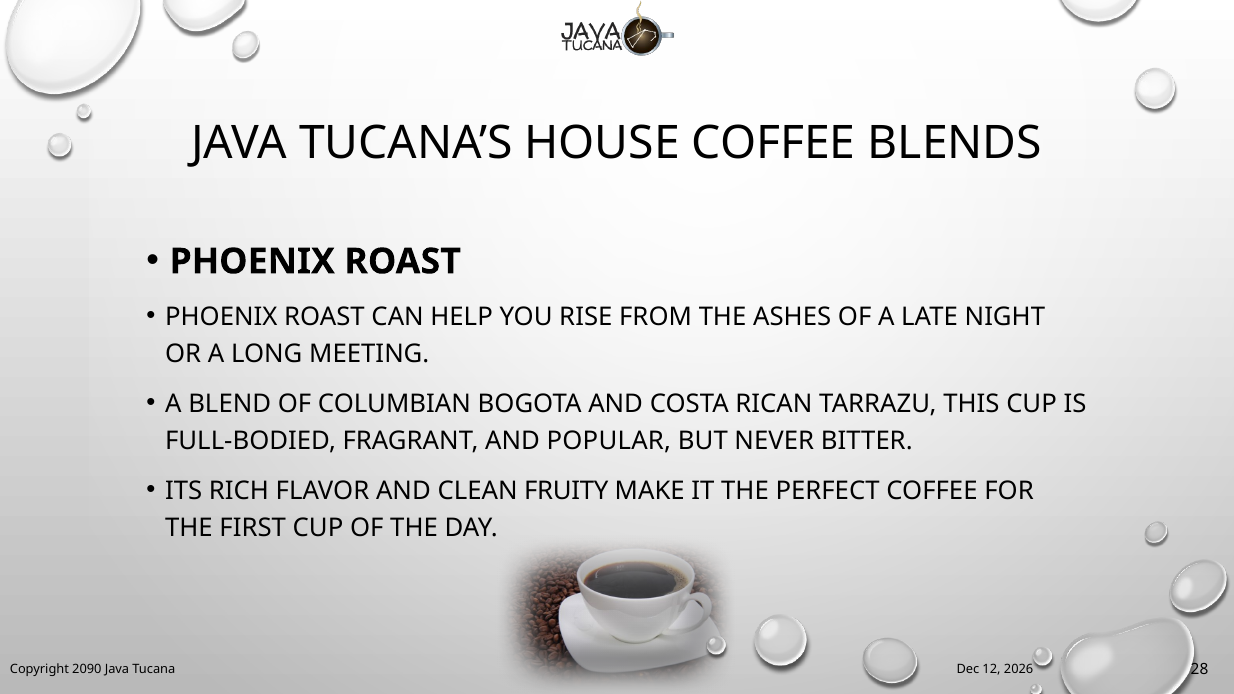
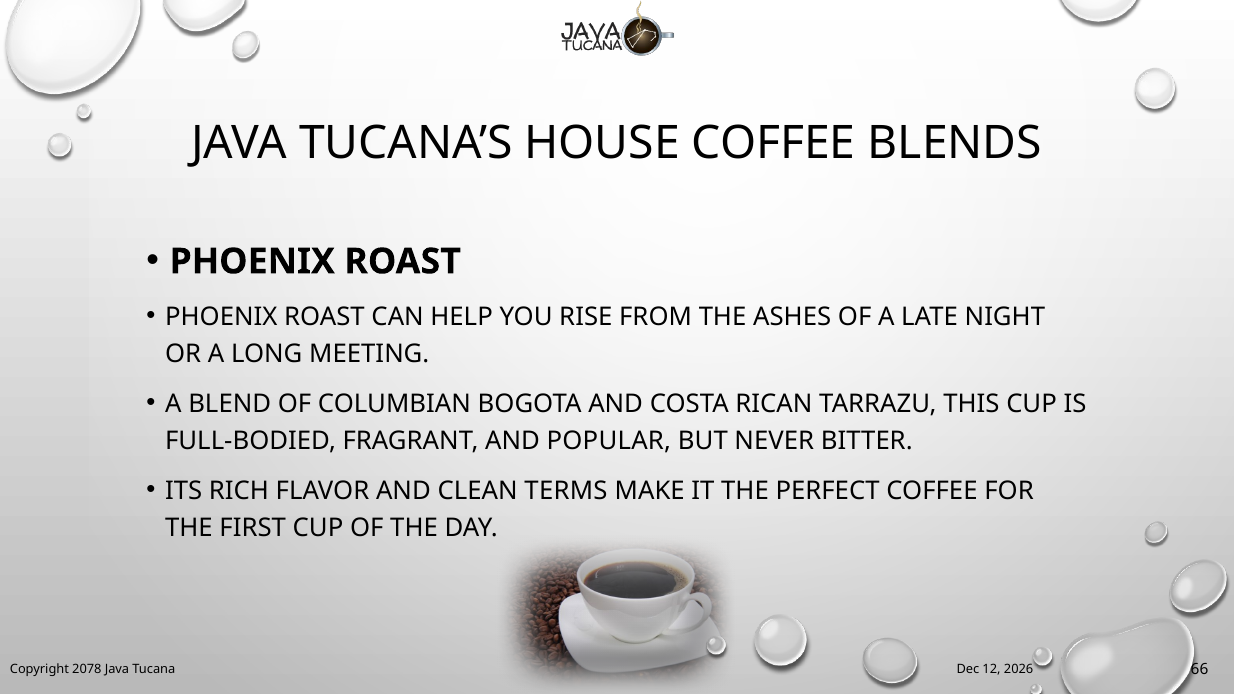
FRUITY: FRUITY -> TERMS
2090: 2090 -> 2078
28: 28 -> 66
